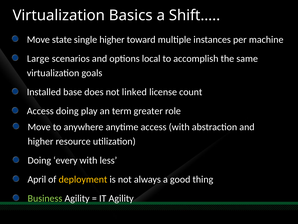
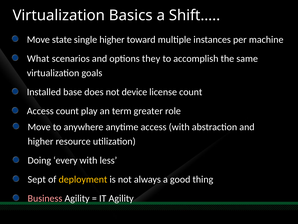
Large: Large -> What
local: local -> they
linked: linked -> device
Access doing: doing -> count
April: April -> Sept
Business colour: light green -> pink
